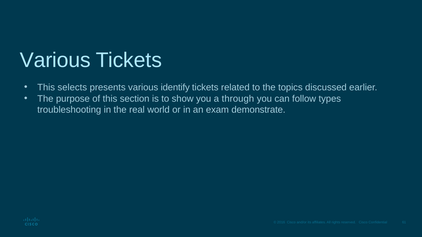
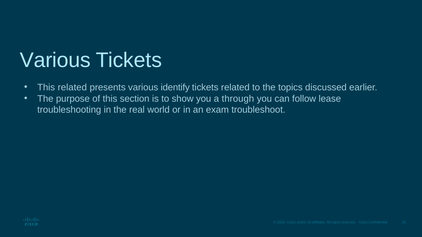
This selects: selects -> related
types: types -> lease
demonstrate: demonstrate -> troubleshoot
